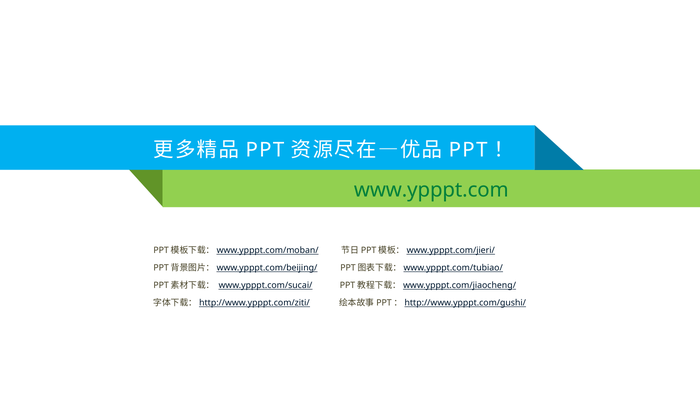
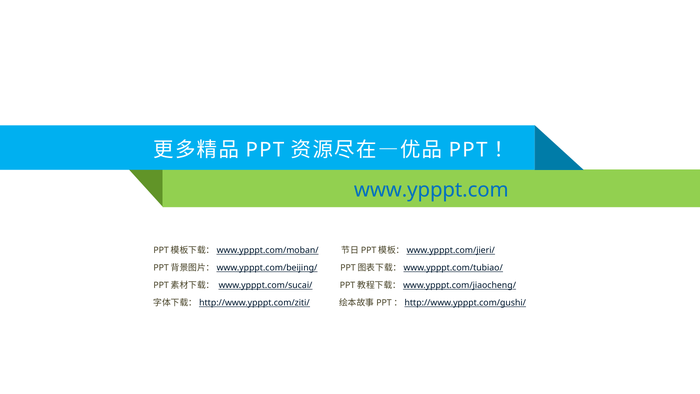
www.ypppt.com colour: green -> blue
